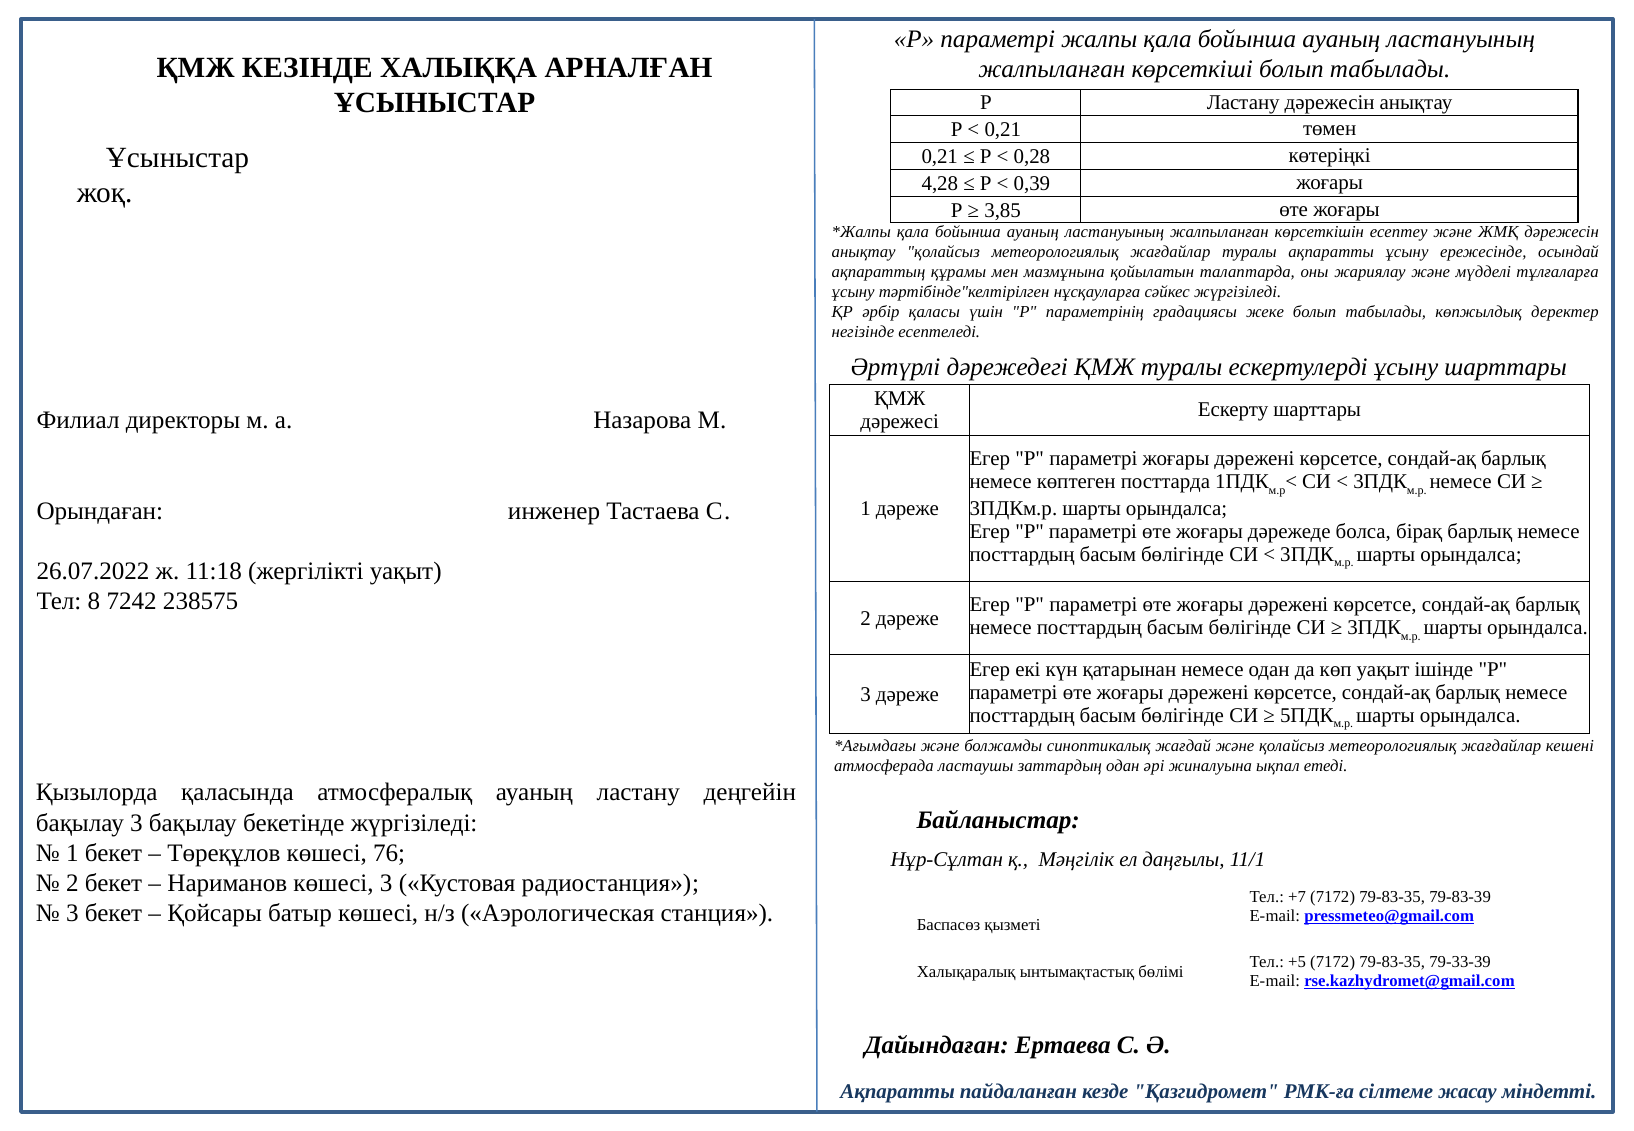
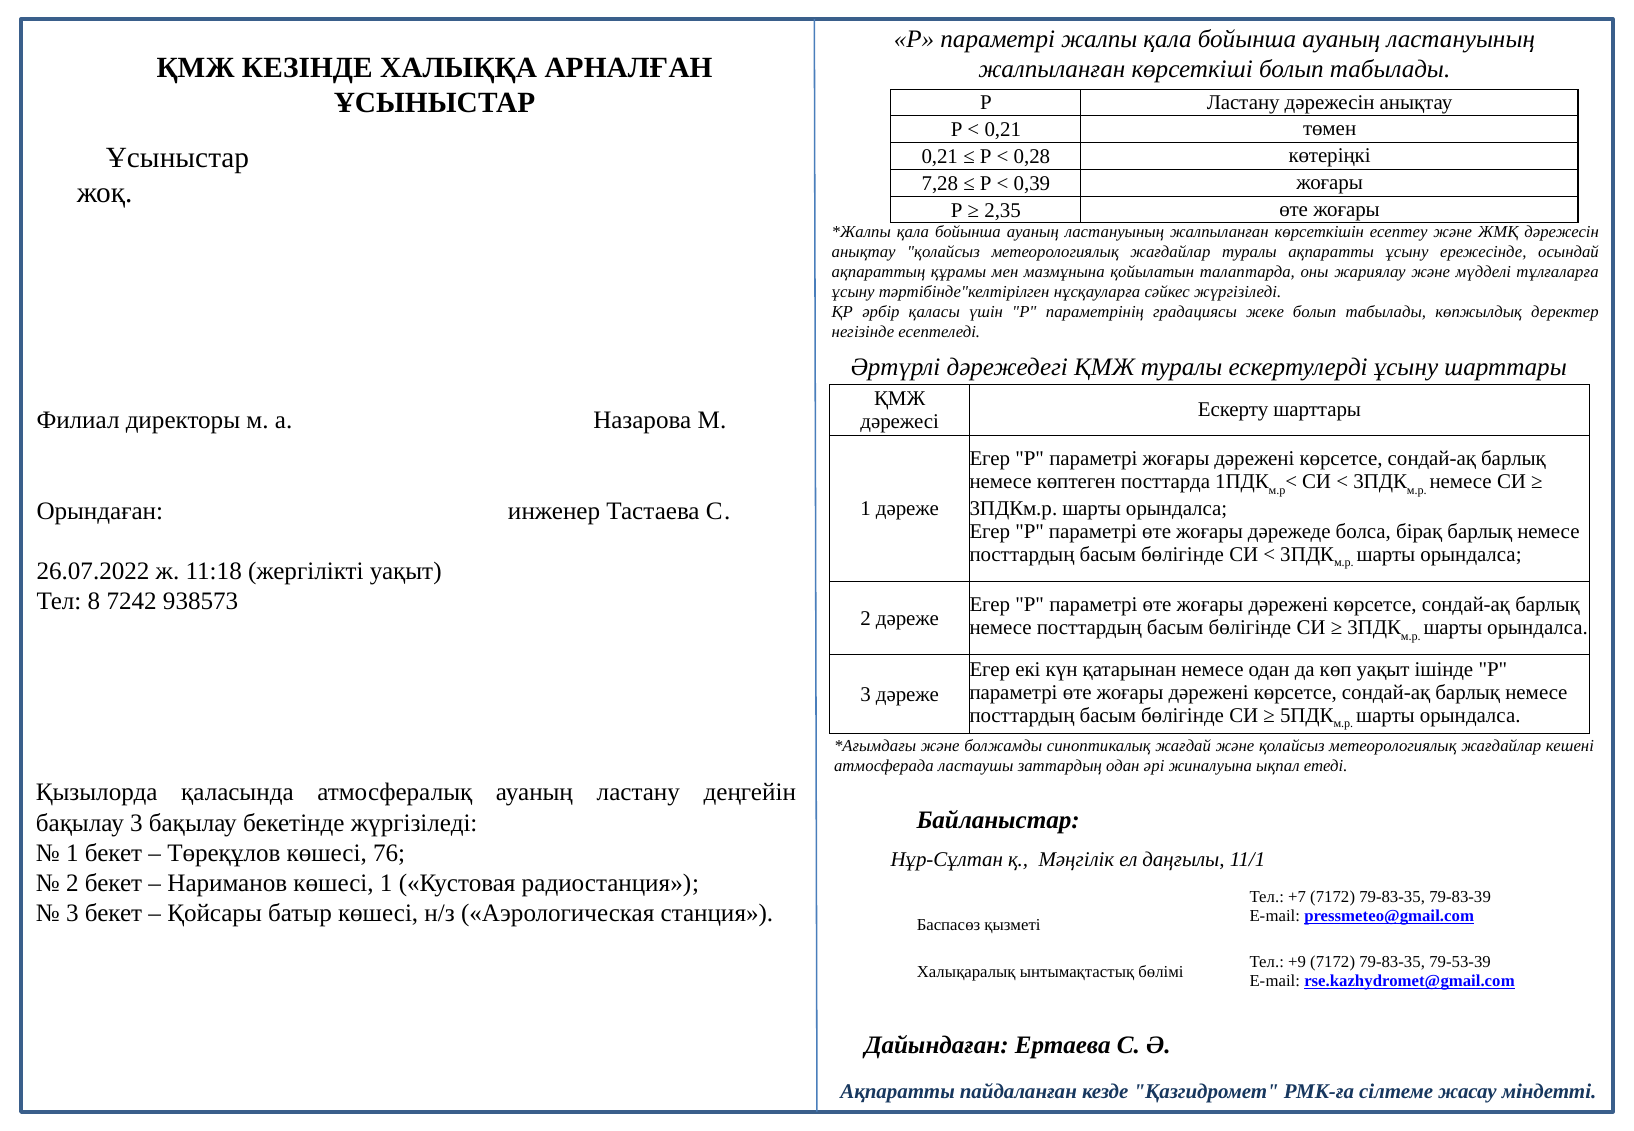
4,28: 4,28 -> 7,28
3,85: 3,85 -> 2,35
238575: 238575 -> 938573
көшесі 3: 3 -> 1
+5: +5 -> +9
79-33-39: 79-33-39 -> 79-53-39
